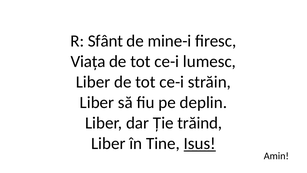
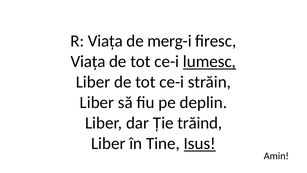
R Sfânt: Sfânt -> Viața
mine-i: mine-i -> merg-i
lumesc underline: none -> present
